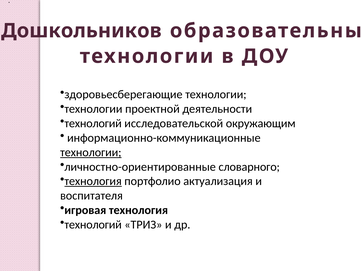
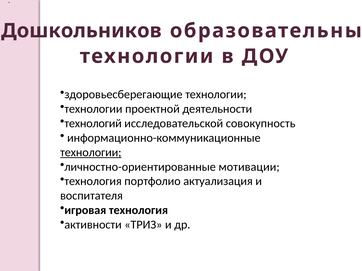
окружающим: окружающим -> совокупность
словарного: словарного -> мотивации
технология at (93, 182) underline: present -> none
технологий at (93, 225): технологий -> активности
